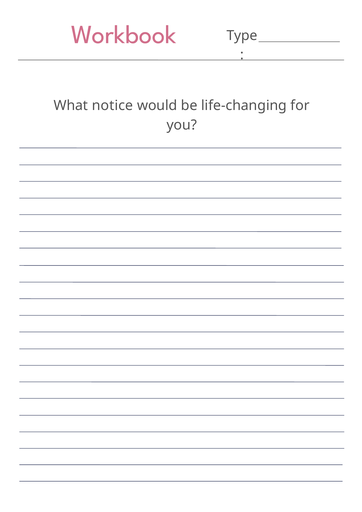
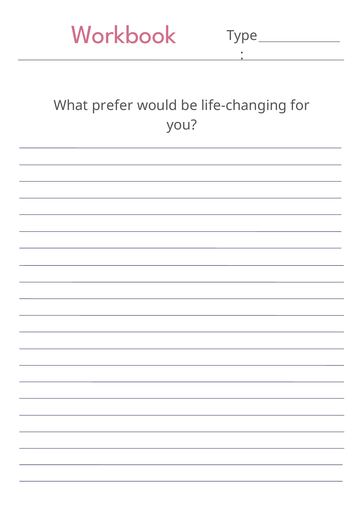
notice: notice -> prefer
